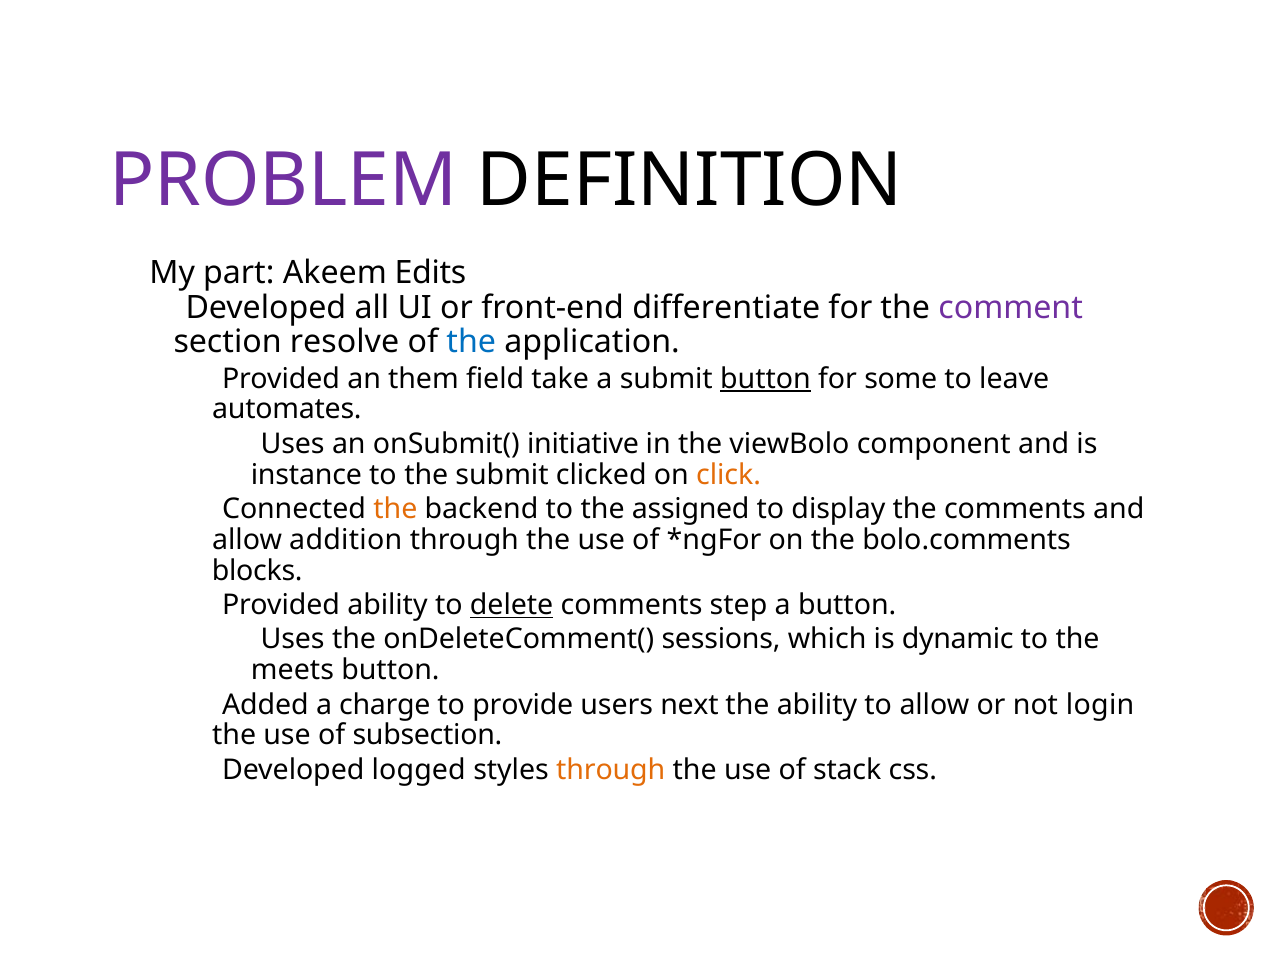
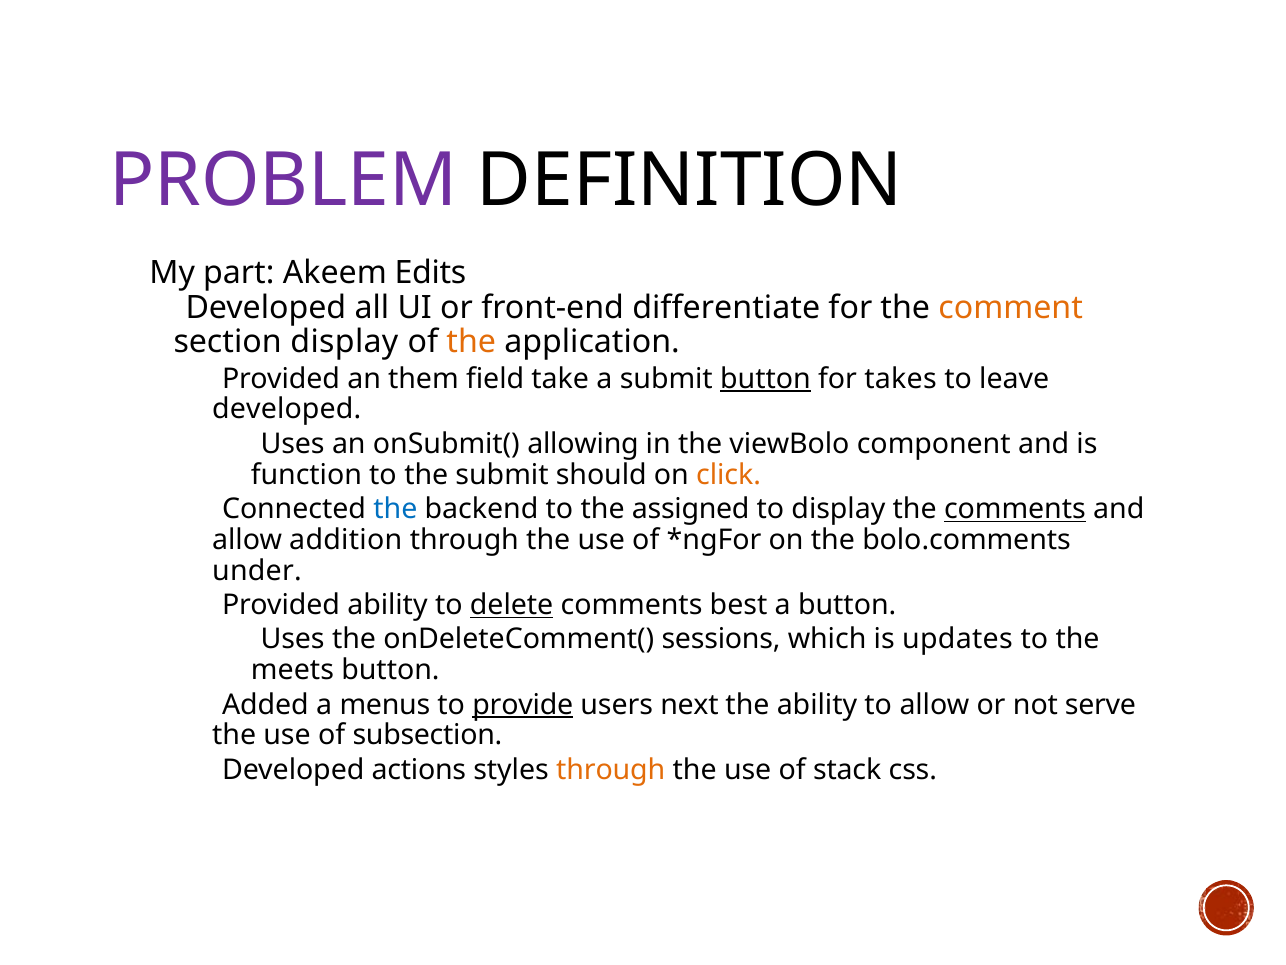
comment colour: purple -> orange
section resolve: resolve -> display
the at (471, 342) colour: blue -> orange
some: some -> takes
automates: automates -> developed
initiative: initiative -> allowing
instance: instance -> function
clicked: clicked -> should
the at (395, 509) colour: orange -> blue
comments at (1015, 509) underline: none -> present
blocks: blocks -> under
step: step -> best
dynamic: dynamic -> updates
charge: charge -> menus
provide underline: none -> present
login: login -> serve
logged: logged -> actions
